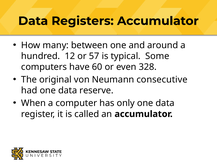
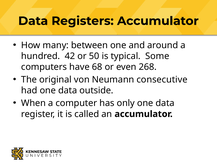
12: 12 -> 42
57: 57 -> 50
60: 60 -> 68
328: 328 -> 268
reserve: reserve -> outside
